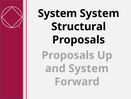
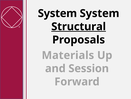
Structural underline: none -> present
Proposals at (68, 55): Proposals -> Materials
and System: System -> Session
